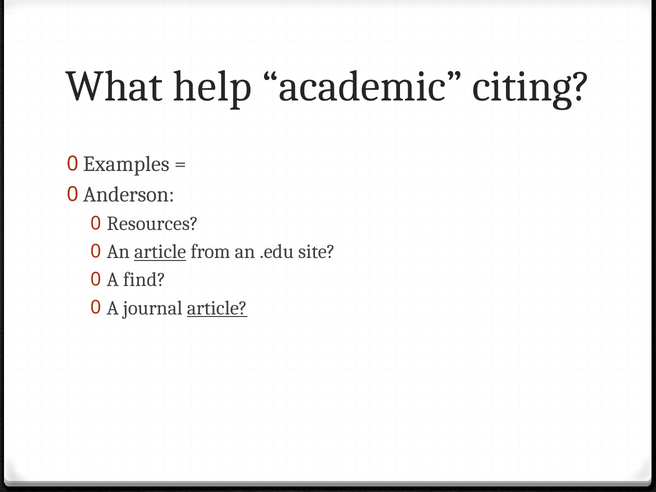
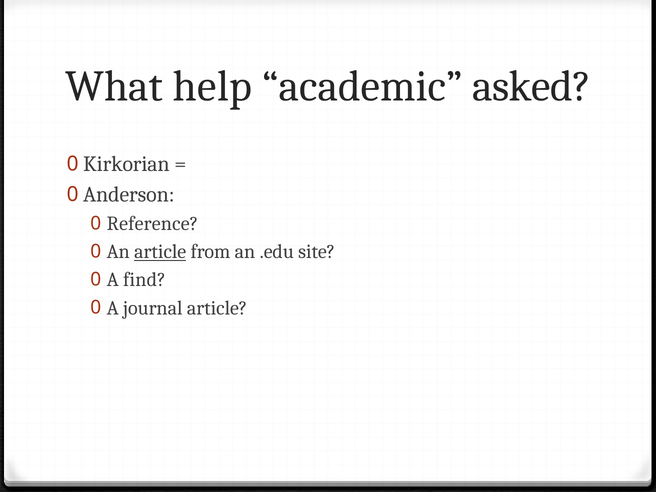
citing: citing -> asked
Examples: Examples -> Kirkorian
Resources: Resources -> Reference
article at (217, 308) underline: present -> none
